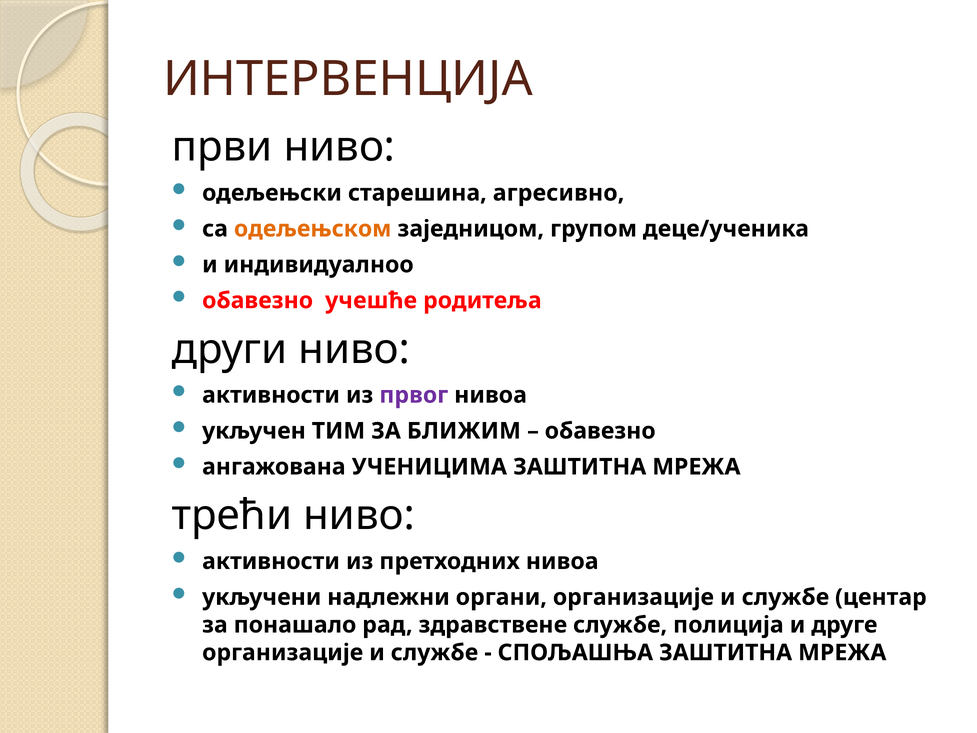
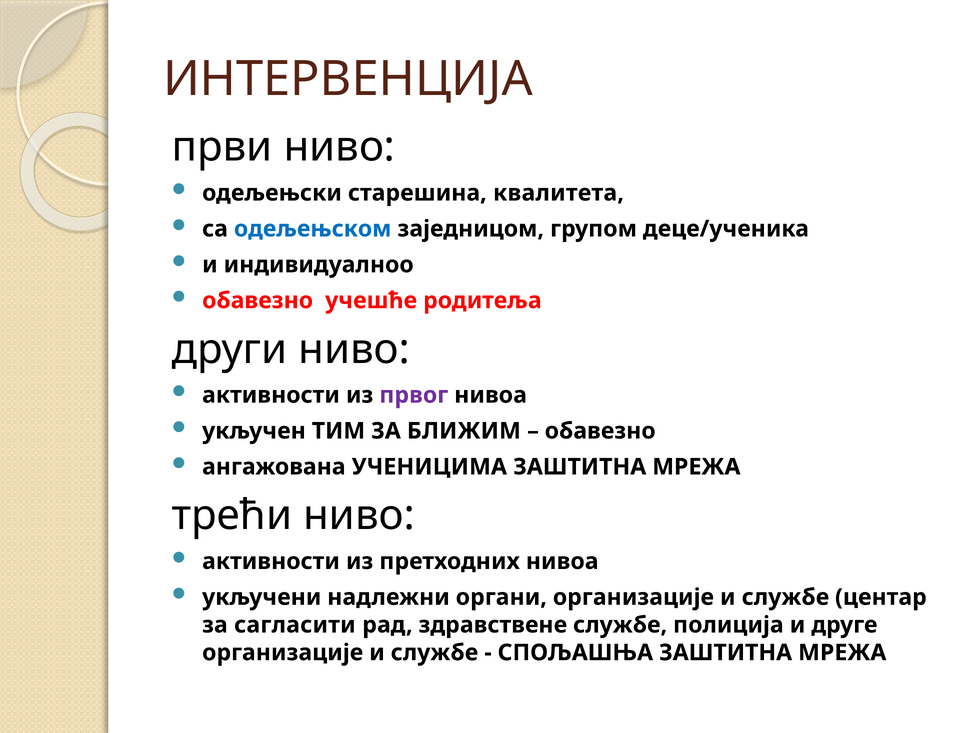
агресивно: агресивно -> квалитета
одељењском colour: orange -> blue
понашало: понашало -> сагласити
